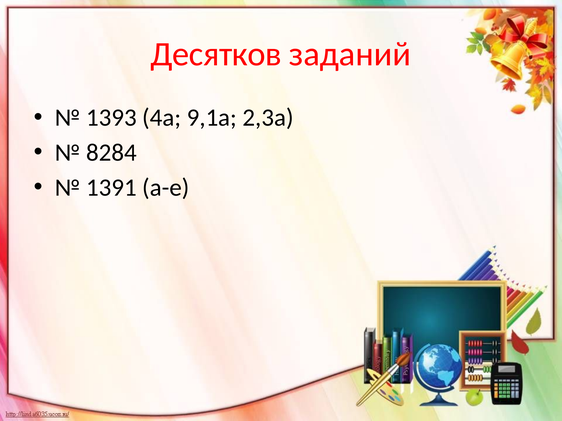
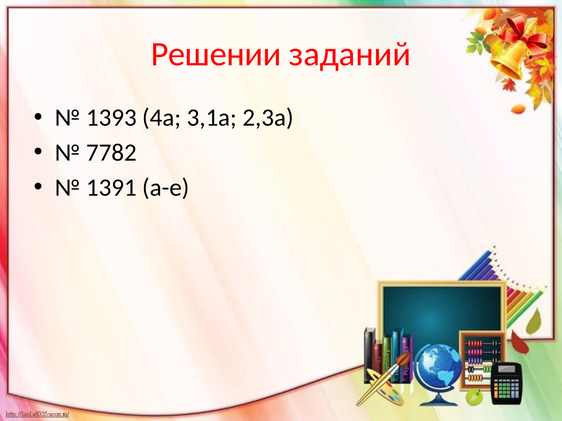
Десятков: Десятков -> Решении
9,1а: 9,1а -> 3,1а
8284: 8284 -> 7782
